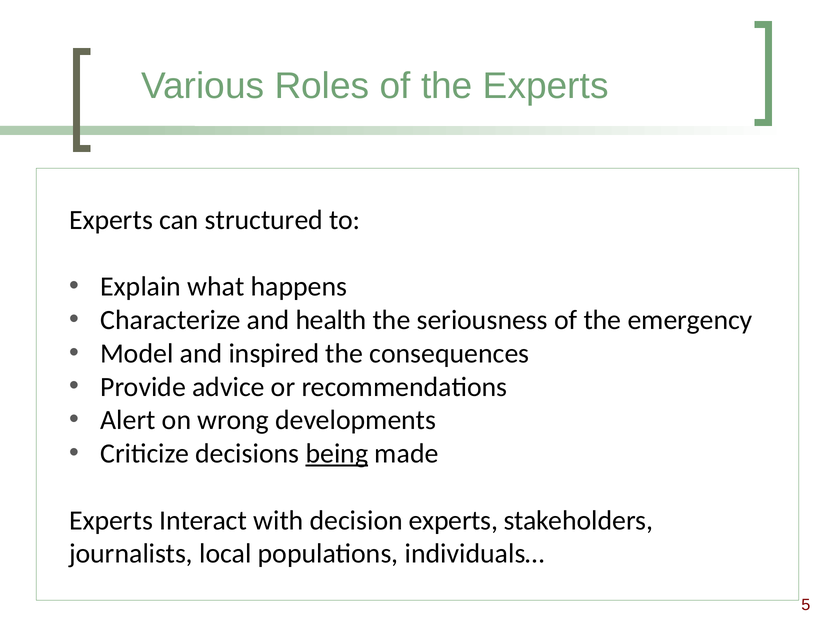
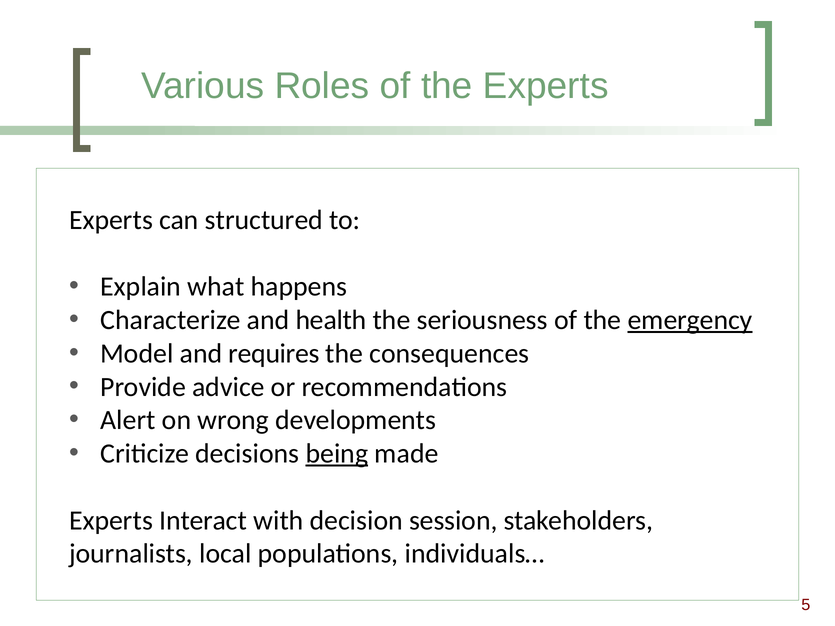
emergency underline: none -> present
inspired: inspired -> requires
decision experts: experts -> session
